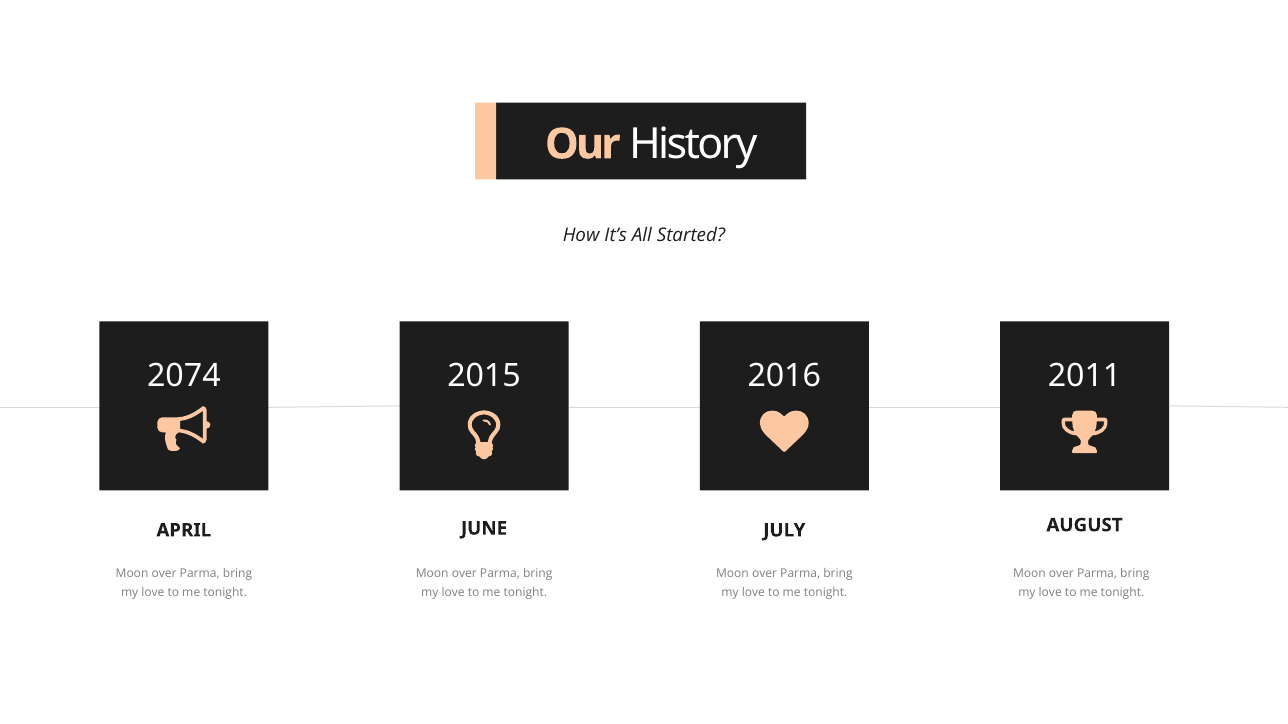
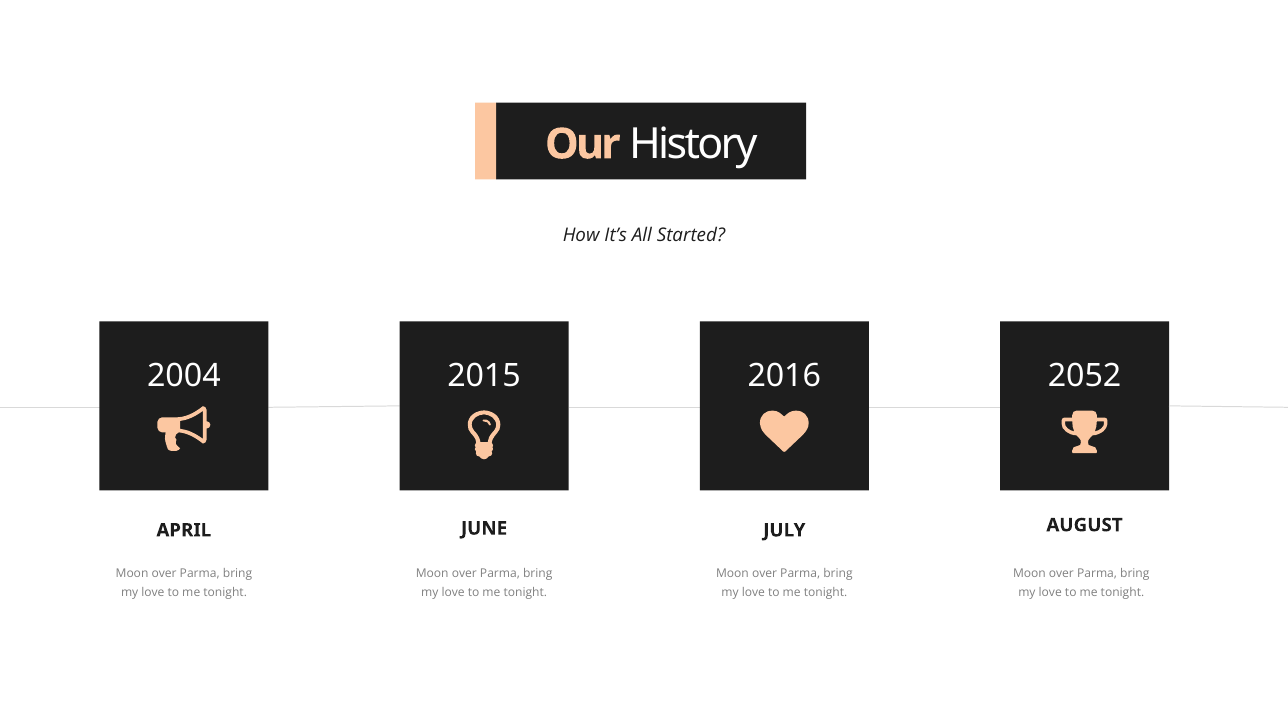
2074: 2074 -> 2004
2011: 2011 -> 2052
